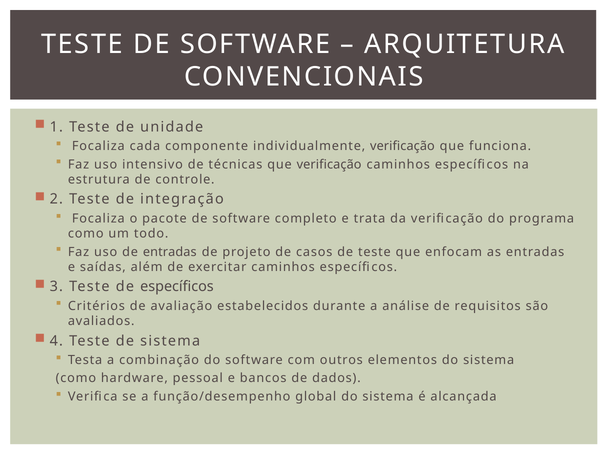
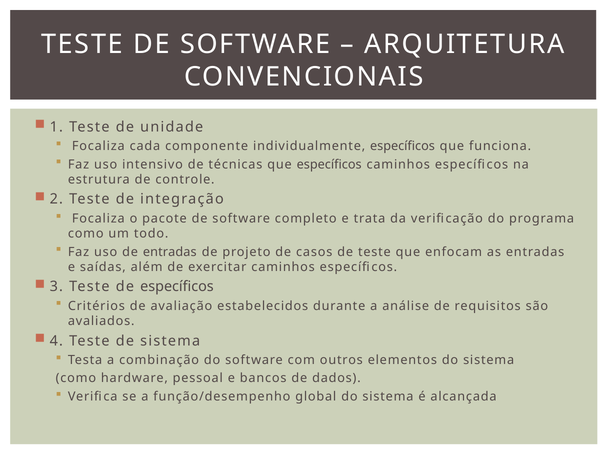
individualmente verificação: verificação -> específicos
que verificação: verificação -> específicos
